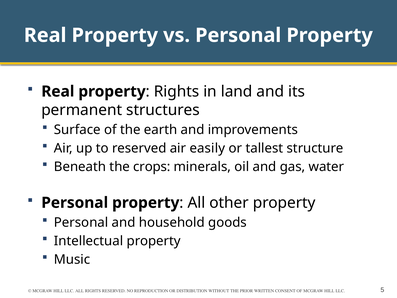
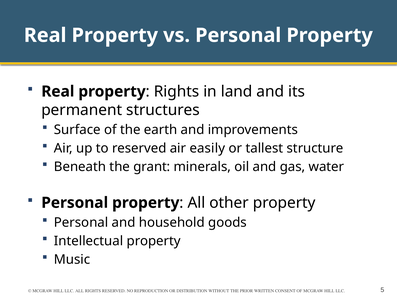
crops: crops -> grant
